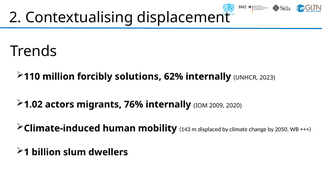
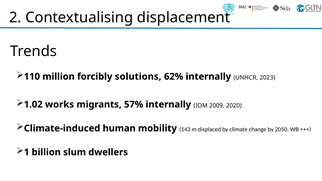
actors: actors -> works
76%: 76% -> 57%
